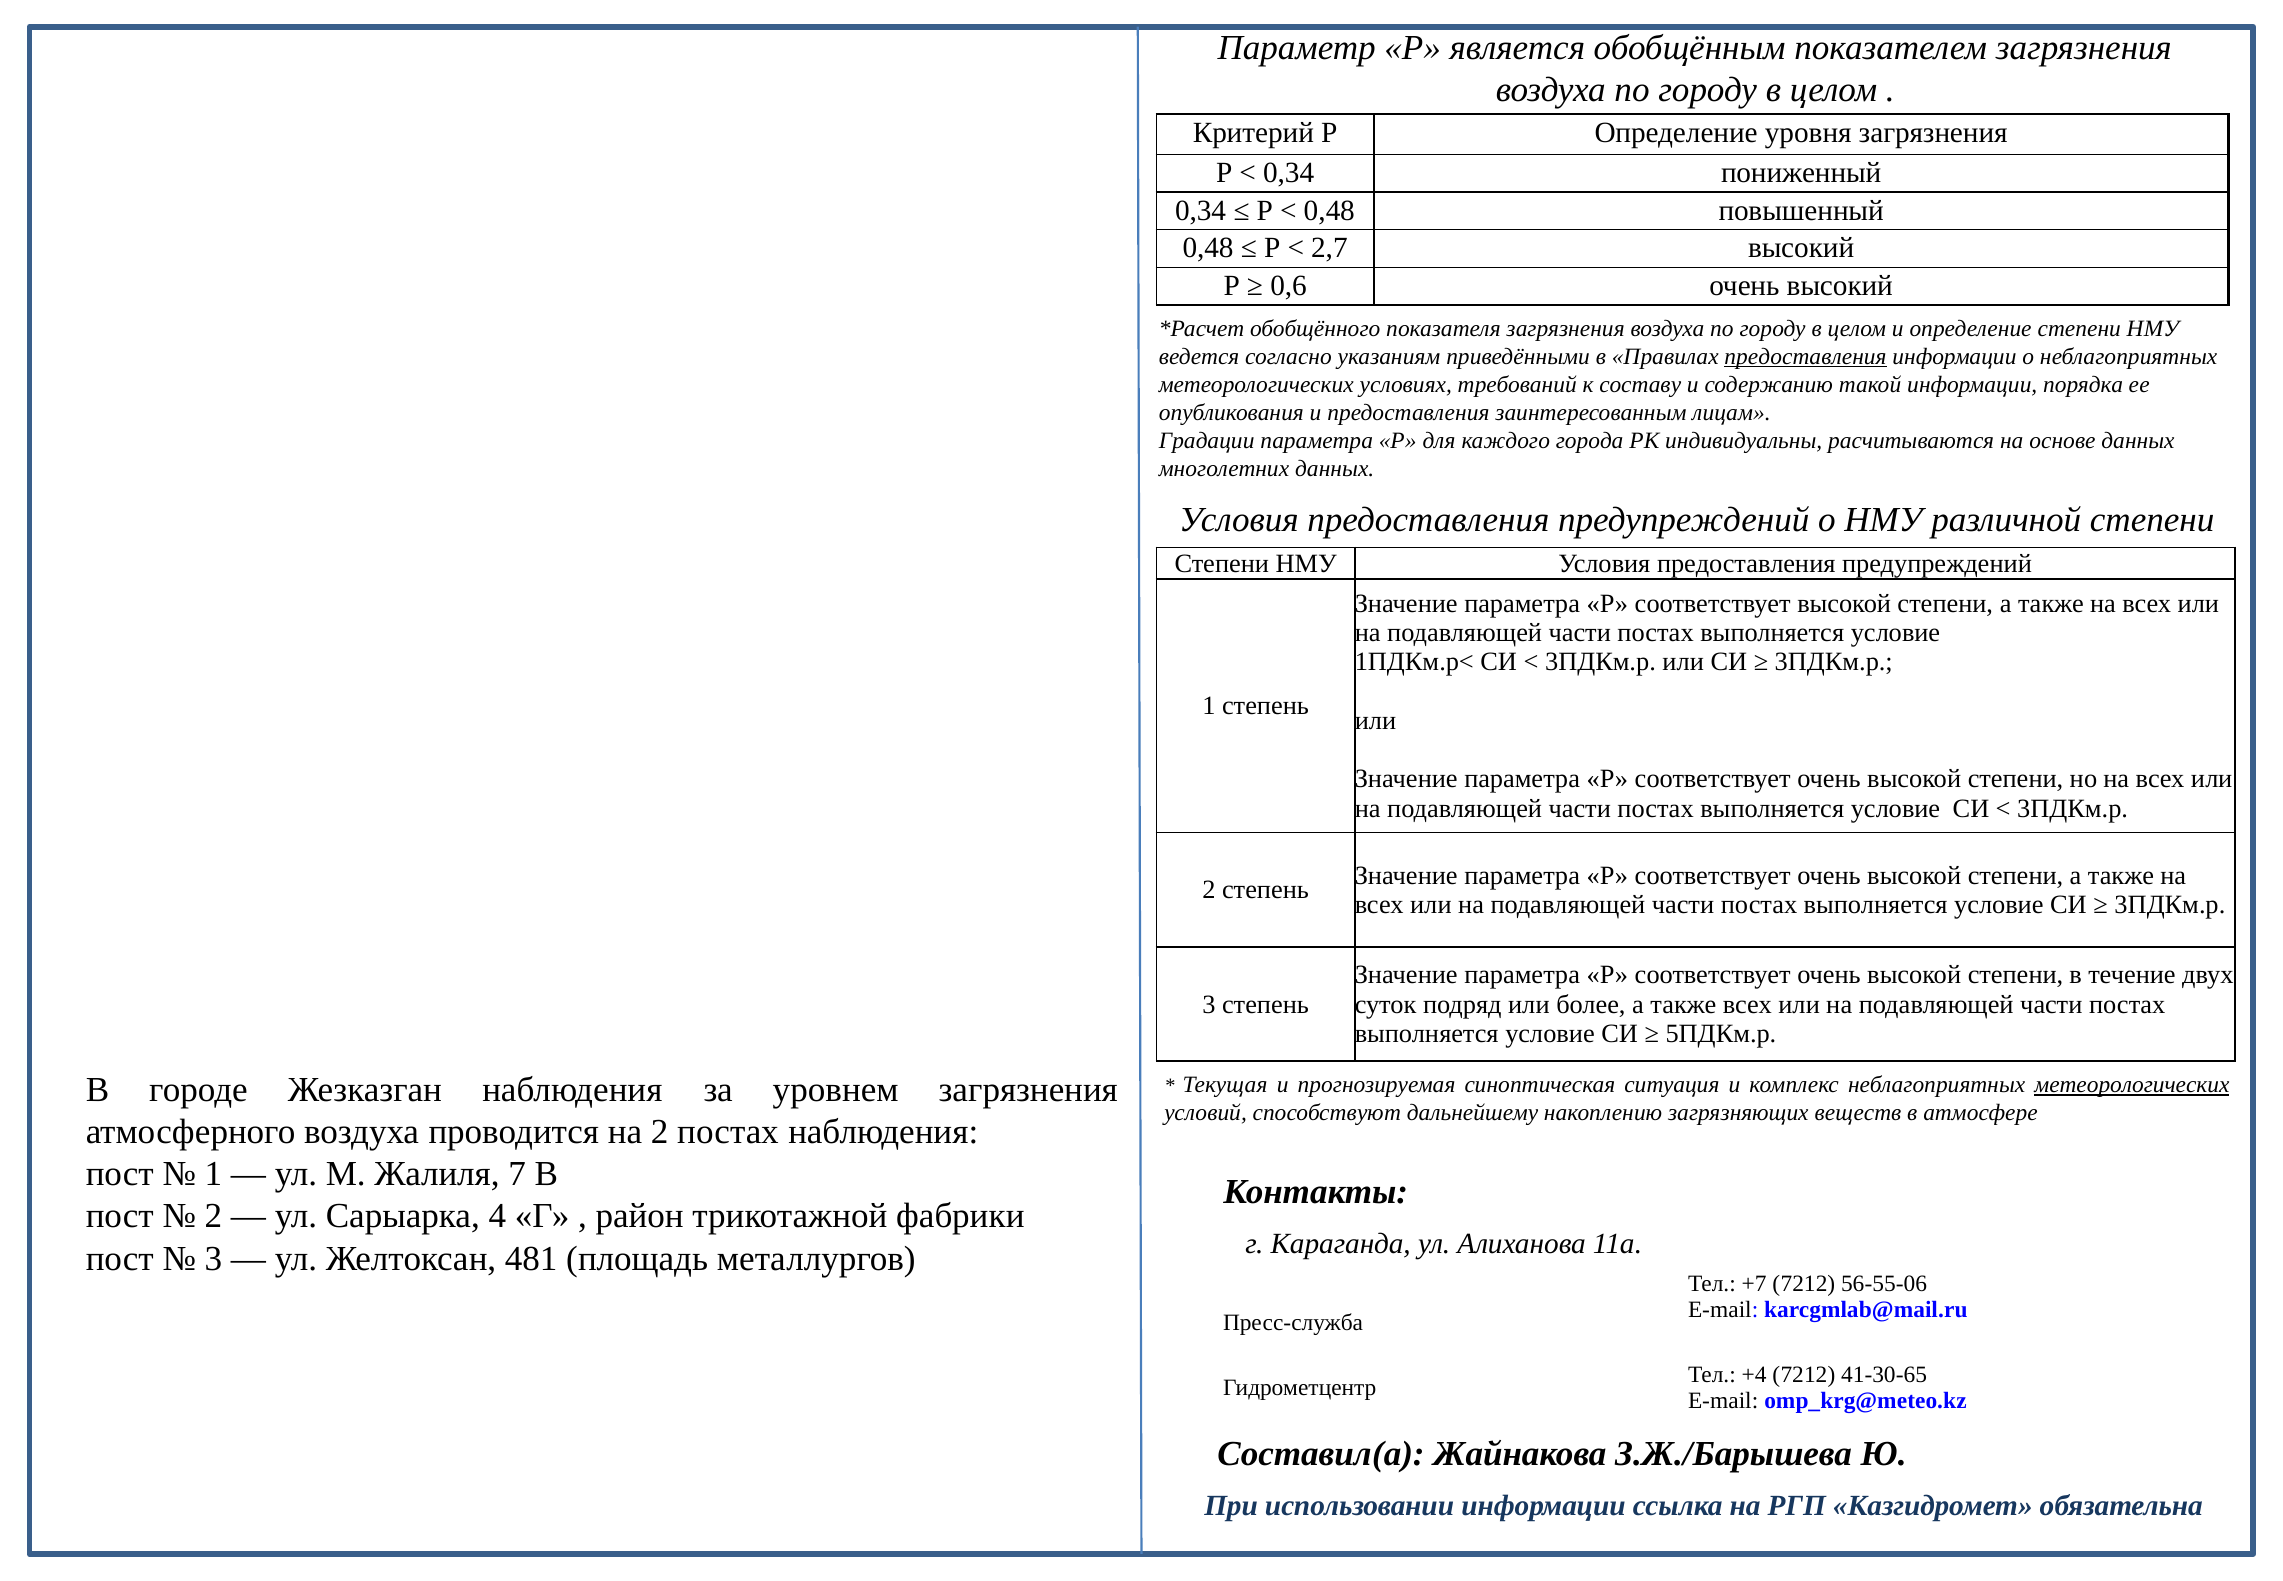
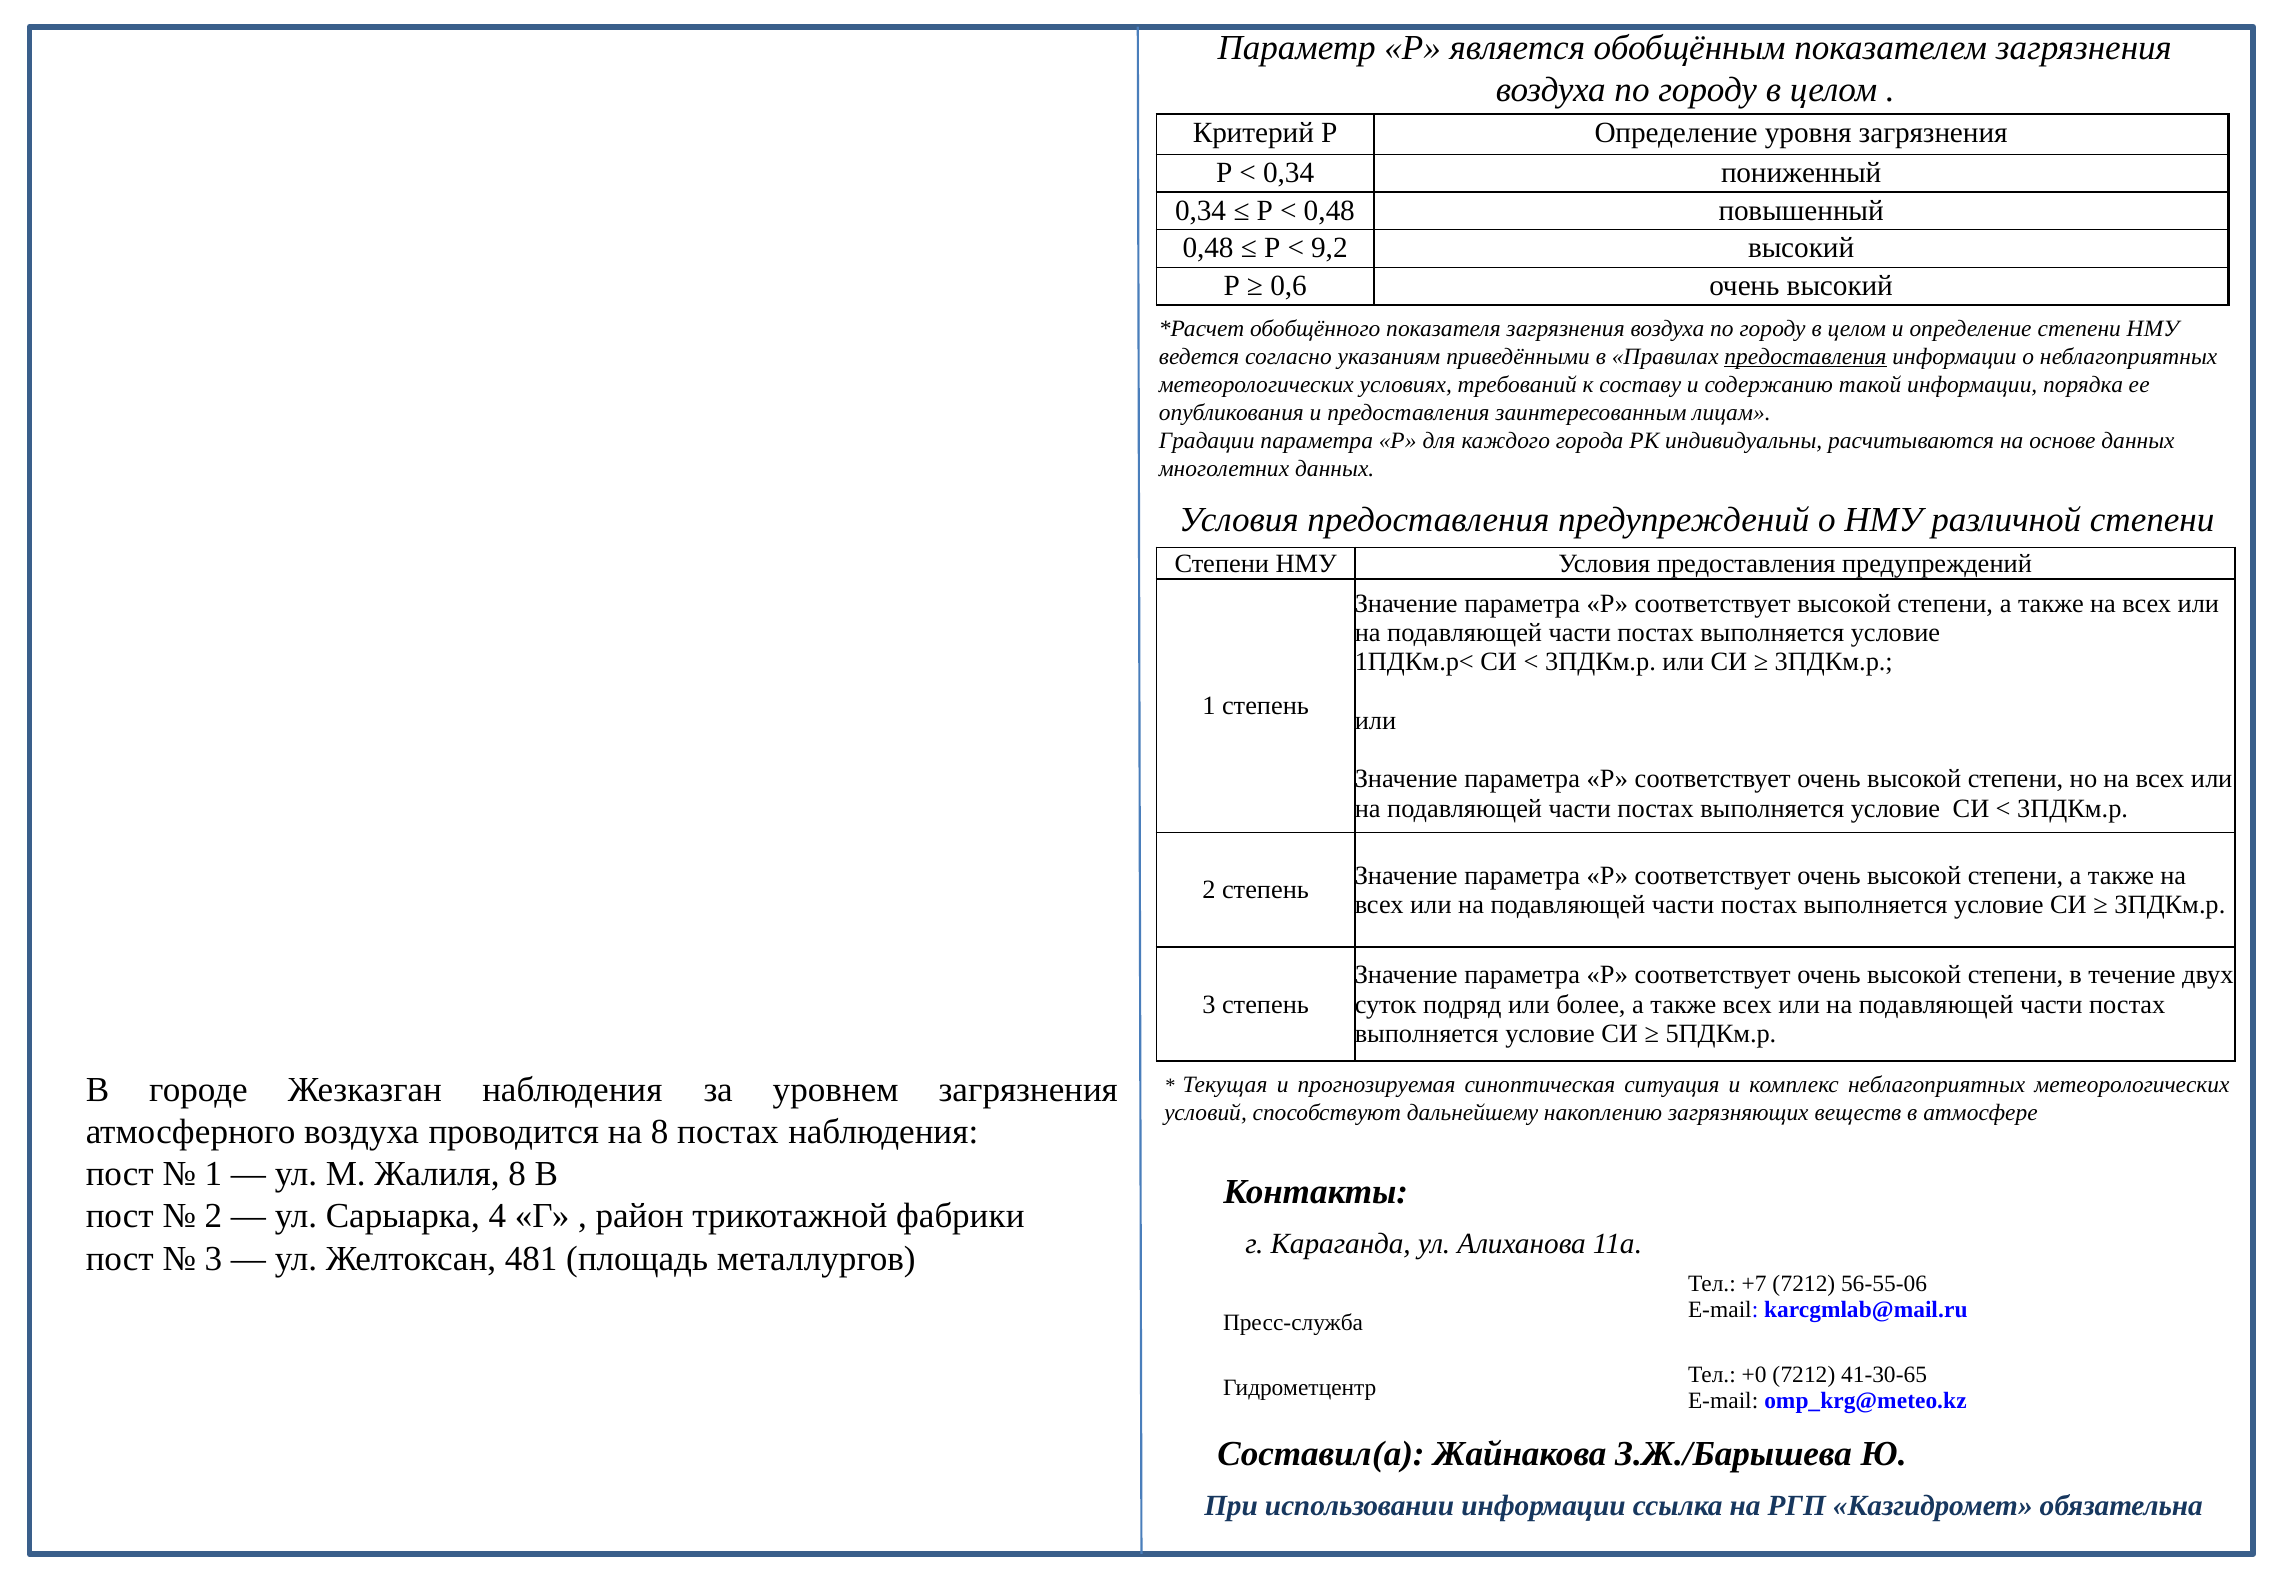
2,7: 2,7 -> 9,2
метеорологических at (2132, 1085) underline: present -> none
на 2: 2 -> 8
Жалиля 7: 7 -> 8
+4: +4 -> +0
